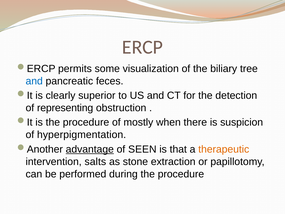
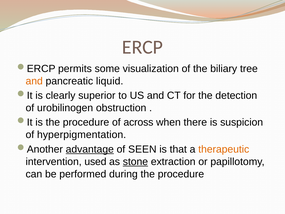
and at (34, 81) colour: blue -> orange
feces: feces -> liquid
representing: representing -> urobilinogen
mostly: mostly -> across
salts: salts -> used
stone underline: none -> present
